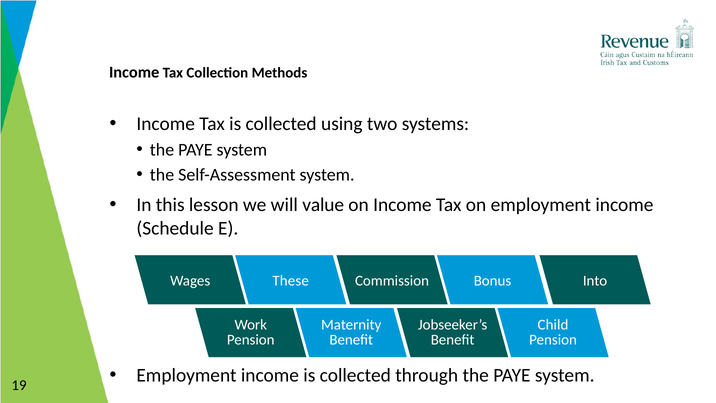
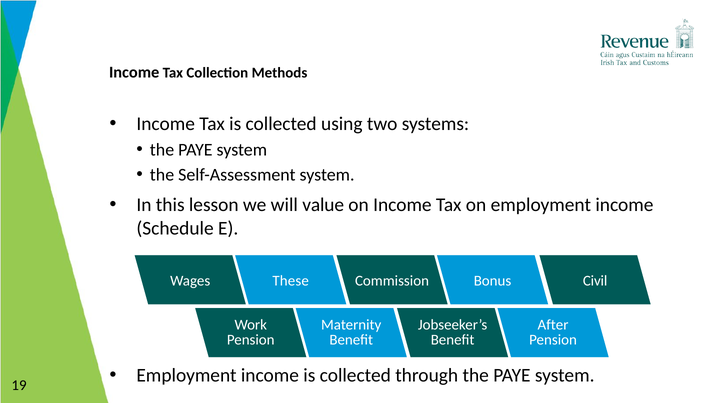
Into: Into -> Civil
Child: Child -> After
